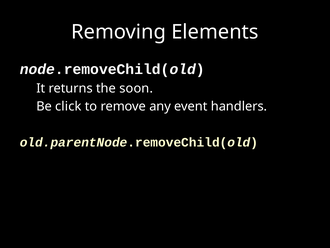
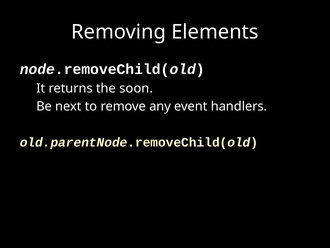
click: click -> next
